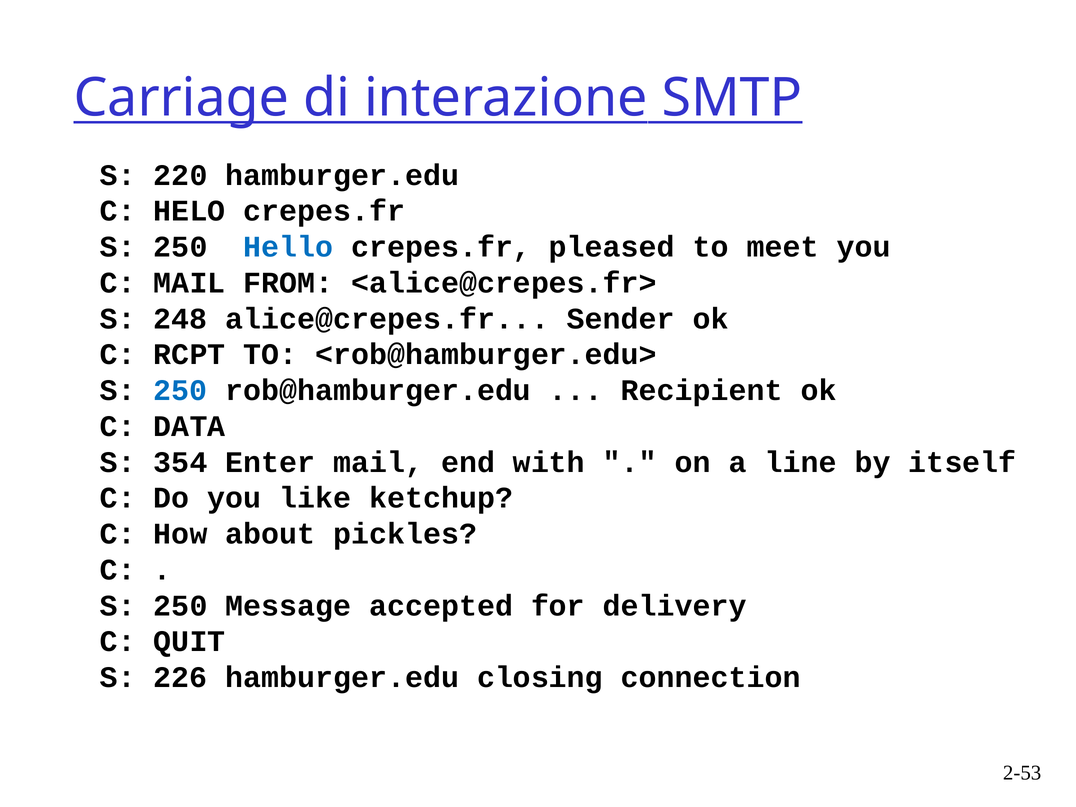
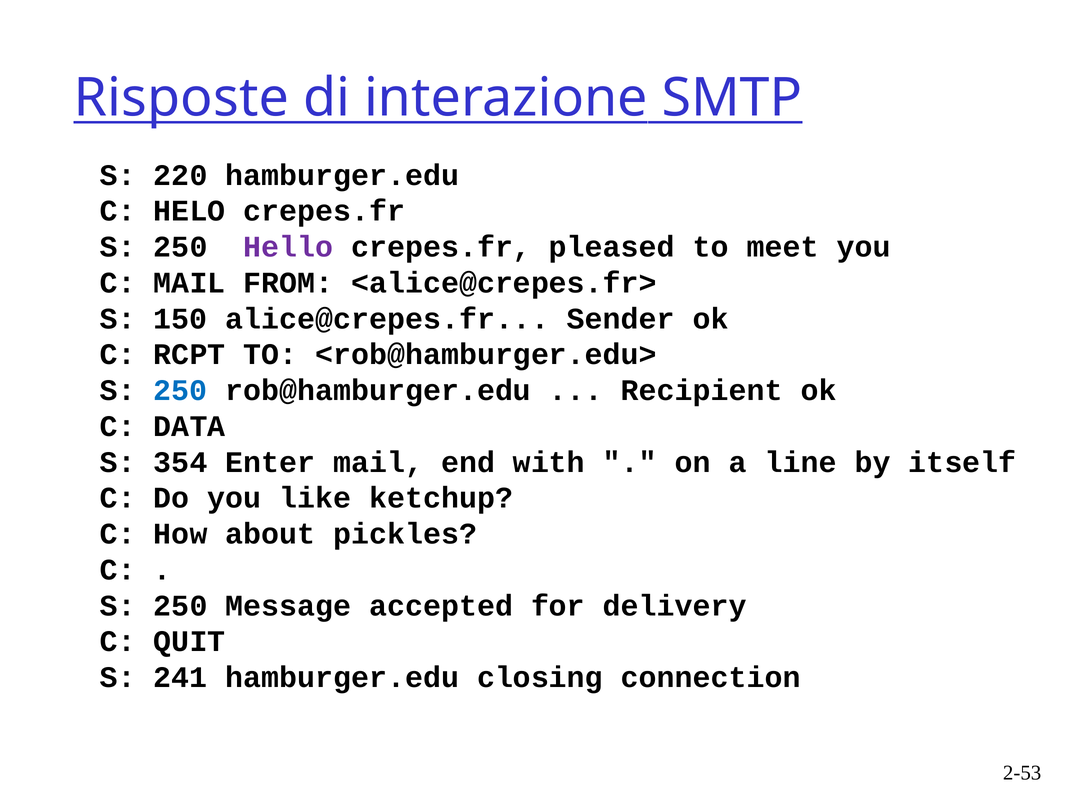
Carriage: Carriage -> Risposte
Hello colour: blue -> purple
248: 248 -> 150
226: 226 -> 241
